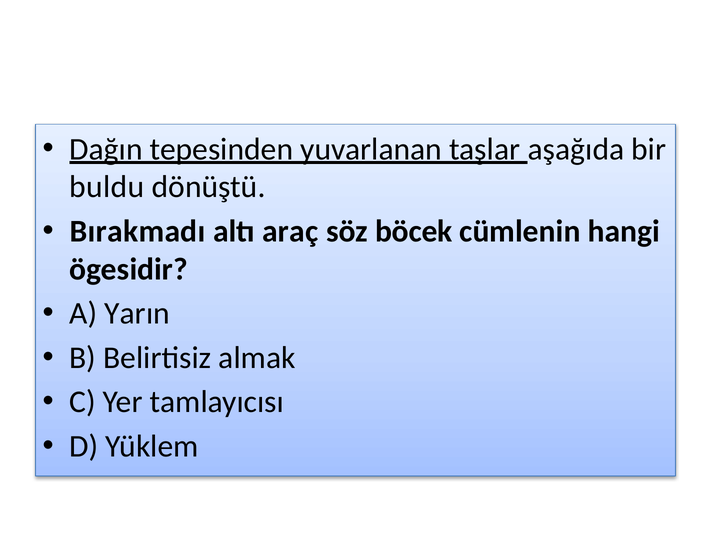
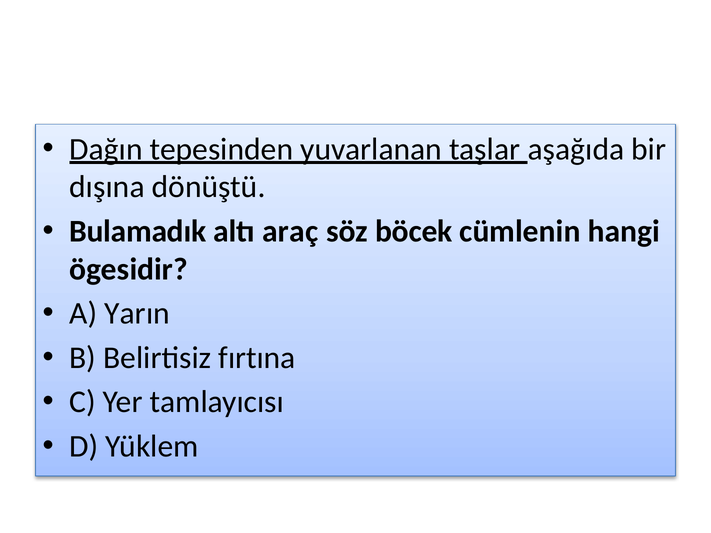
buldu: buldu -> dışına
Bırakmadı: Bırakmadı -> Bulamadık
almak: almak -> fırtına
